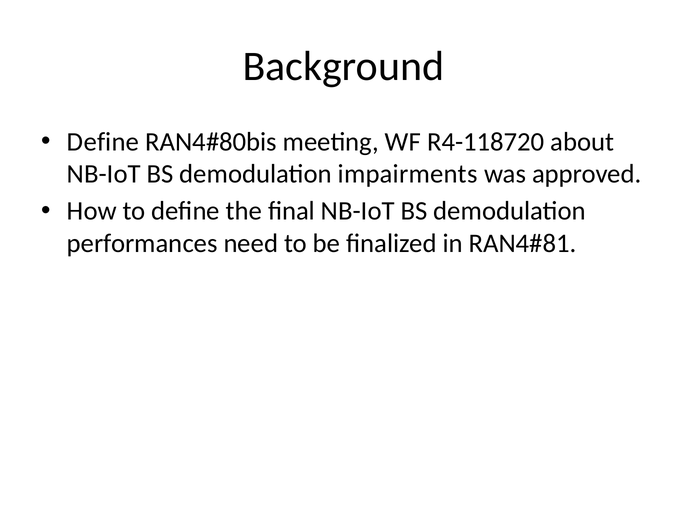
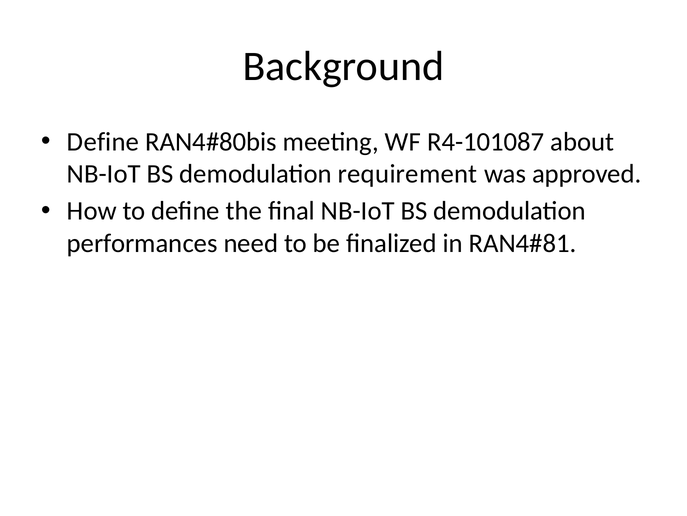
R4-118720: R4-118720 -> R4-101087
impairments: impairments -> requirement
